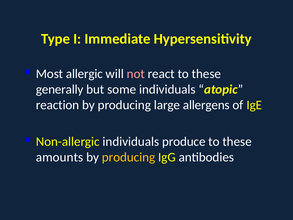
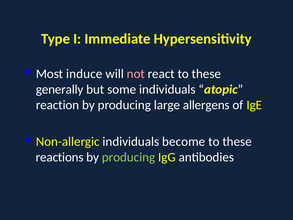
allergic: allergic -> induce
produce: produce -> become
amounts: amounts -> reactions
producing at (129, 157) colour: yellow -> light green
